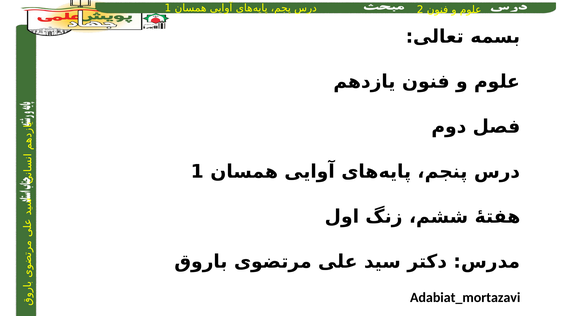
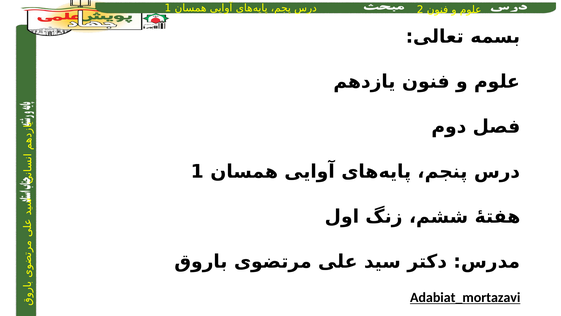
Adabiat_mortazavi underline: none -> present
